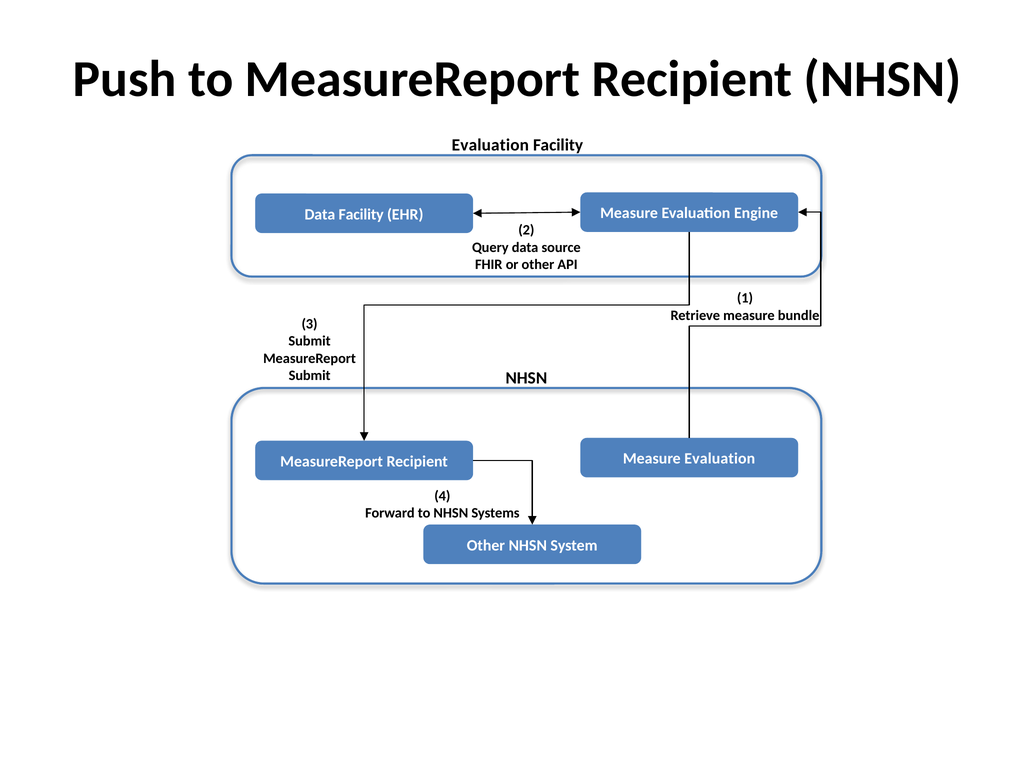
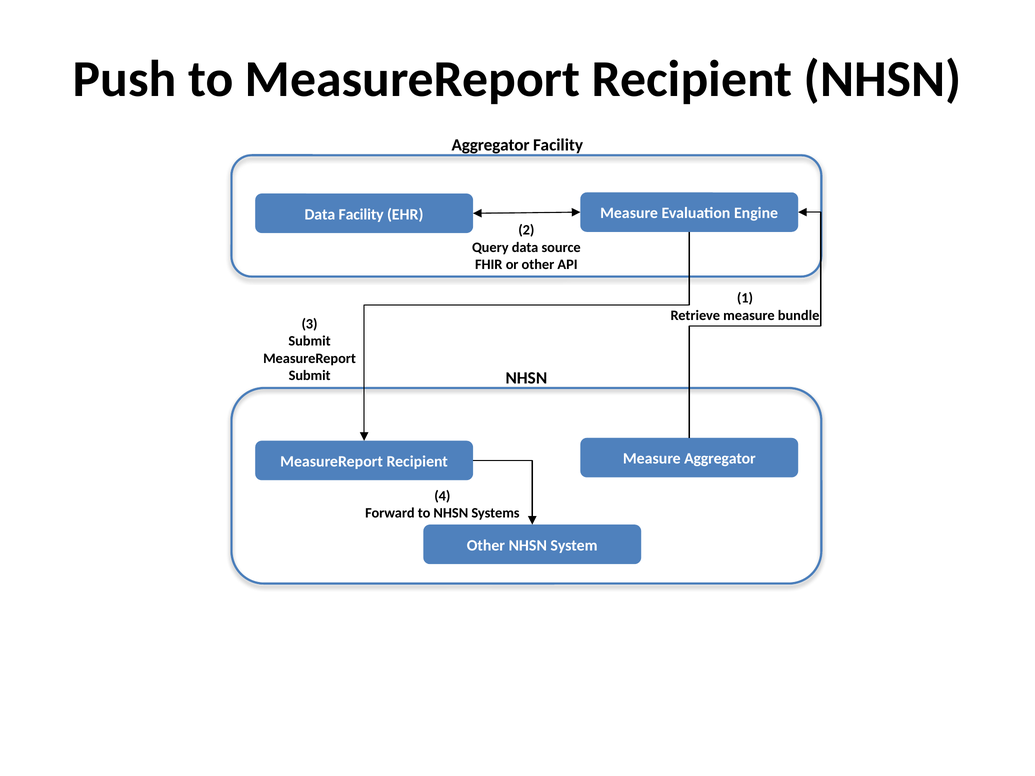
Evaluation at (490, 145): Evaluation -> Aggregator
Recipient Measure Evaluation: Evaluation -> Aggregator
